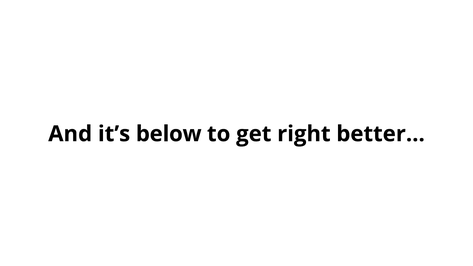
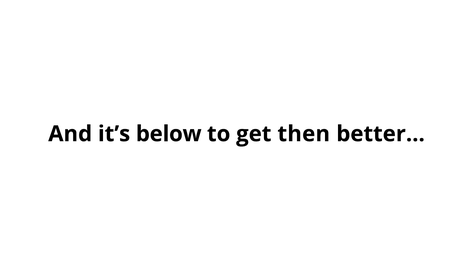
right: right -> then
